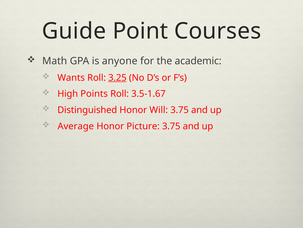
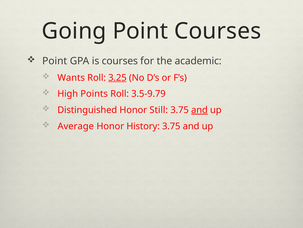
Guide: Guide -> Going
Math at (55, 61): Math -> Point
is anyone: anyone -> courses
3.5-1.67: 3.5-1.67 -> 3.5-9.79
Will: Will -> Still
and at (199, 110) underline: none -> present
Picture: Picture -> History
